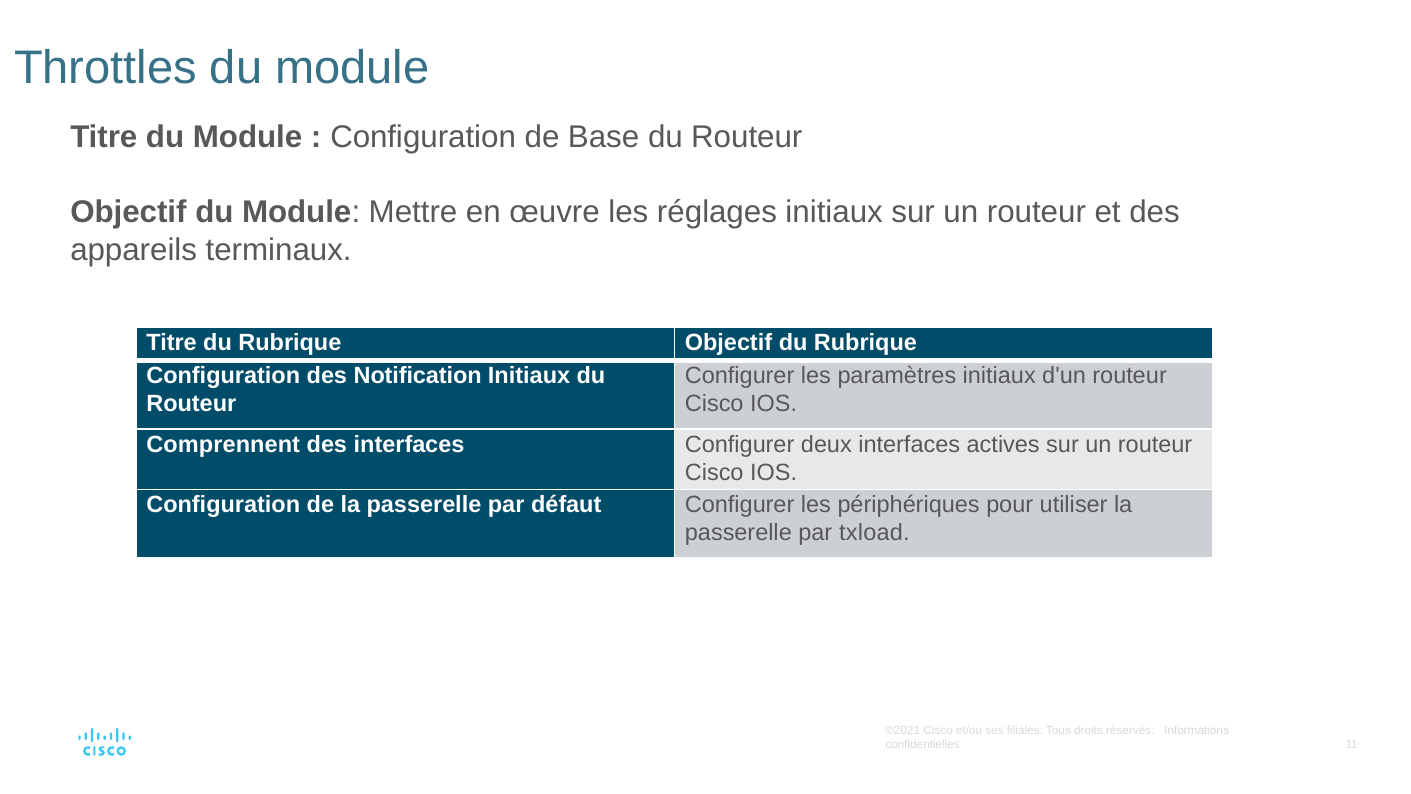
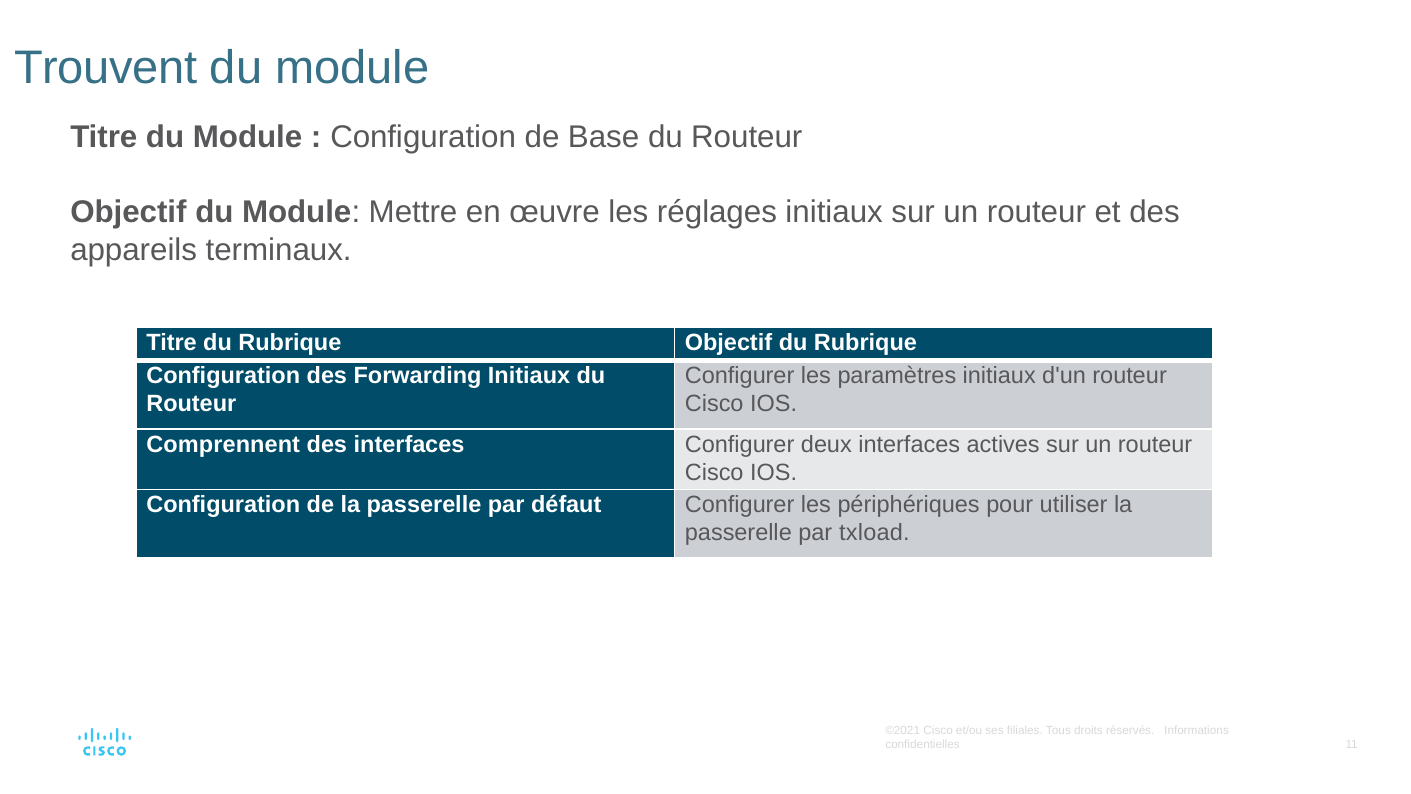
Throttles: Throttles -> Trouvent
Notification: Notification -> Forwarding
